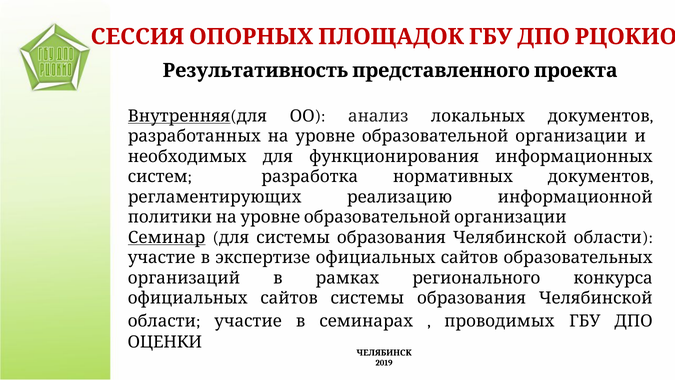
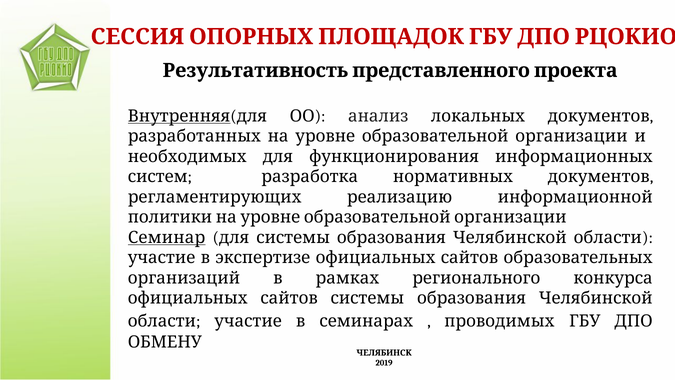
ОЦЕНКИ: ОЦЕНКИ -> ОБМЕНУ
